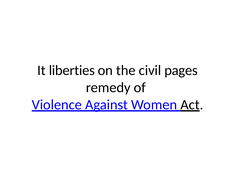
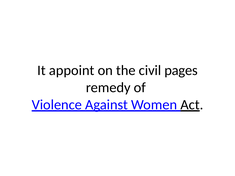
liberties: liberties -> appoint
